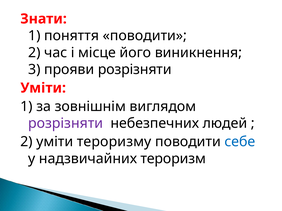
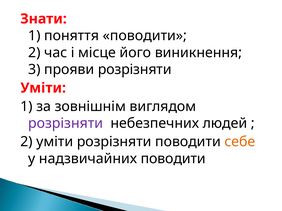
уміти тероризму: тероризму -> розрізняти
себе colour: blue -> orange
надзвичайних тероризм: тероризм -> поводити
